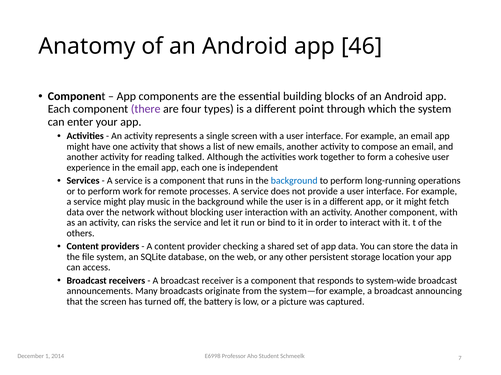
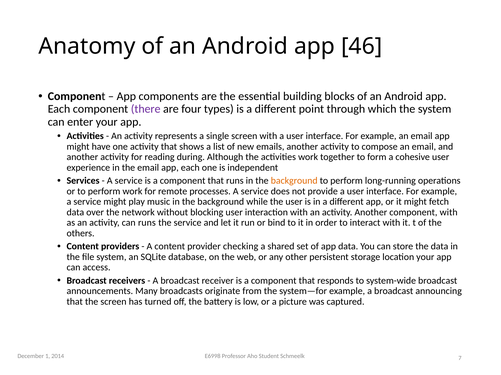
talked: talked -> during
background at (294, 181) colour: blue -> orange
can risks: risks -> runs
